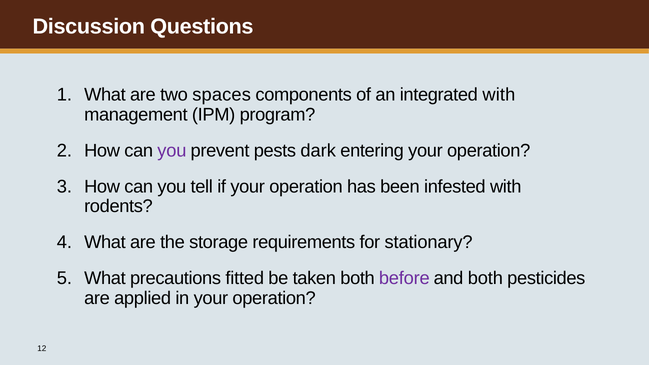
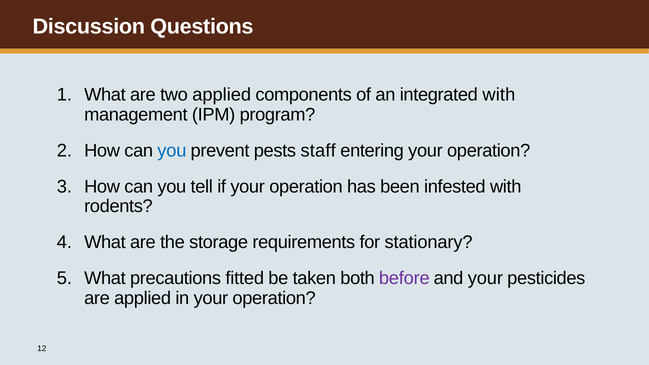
two spaces: spaces -> applied
you at (172, 151) colour: purple -> blue
dark: dark -> staff
and both: both -> your
